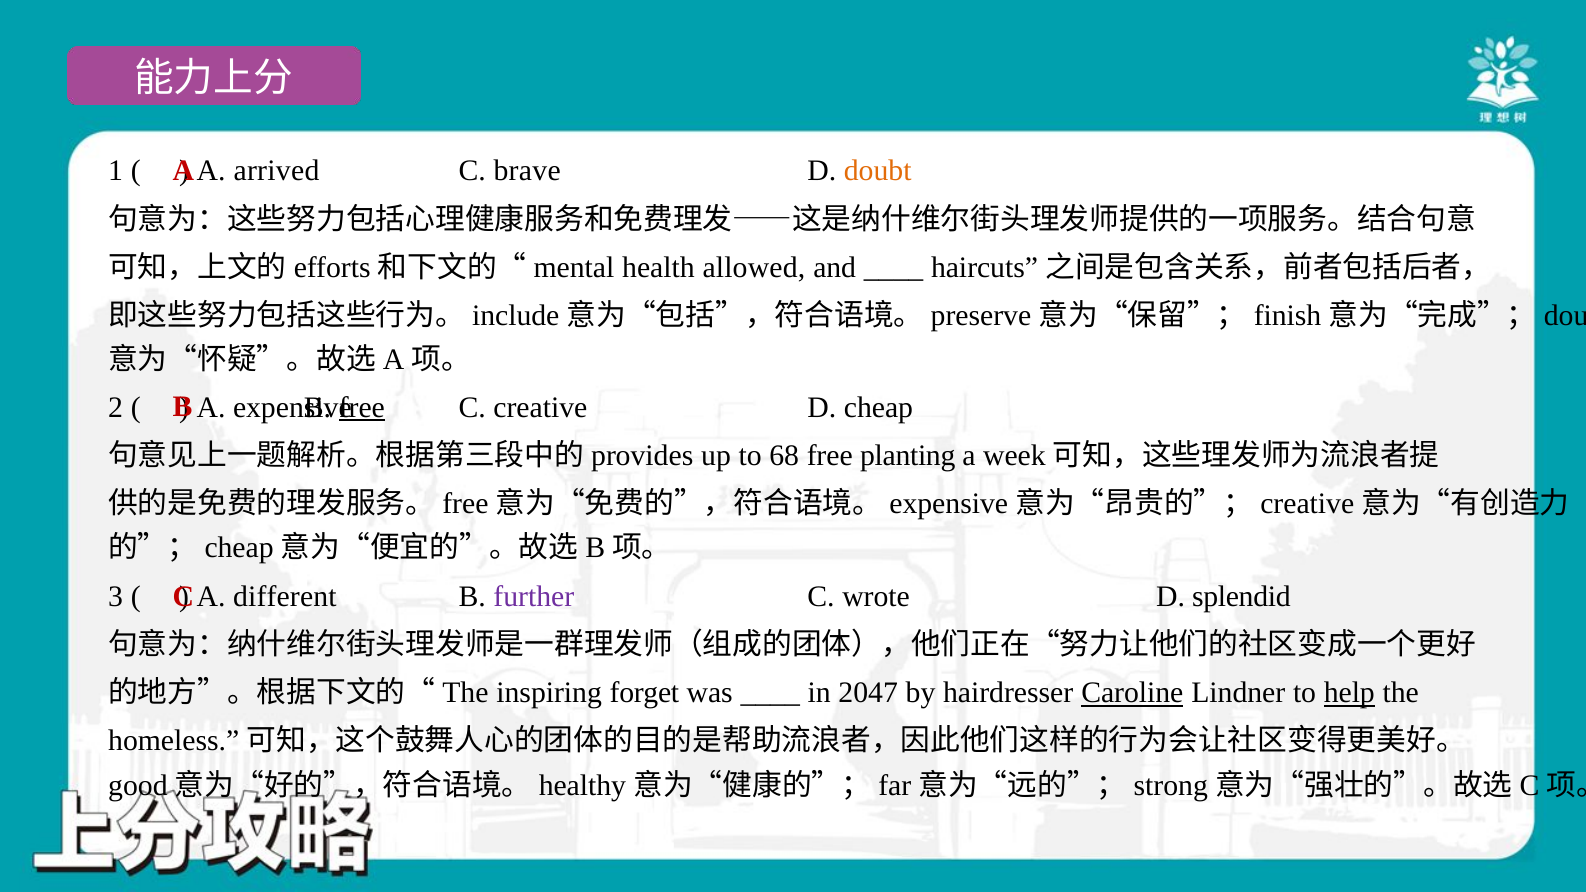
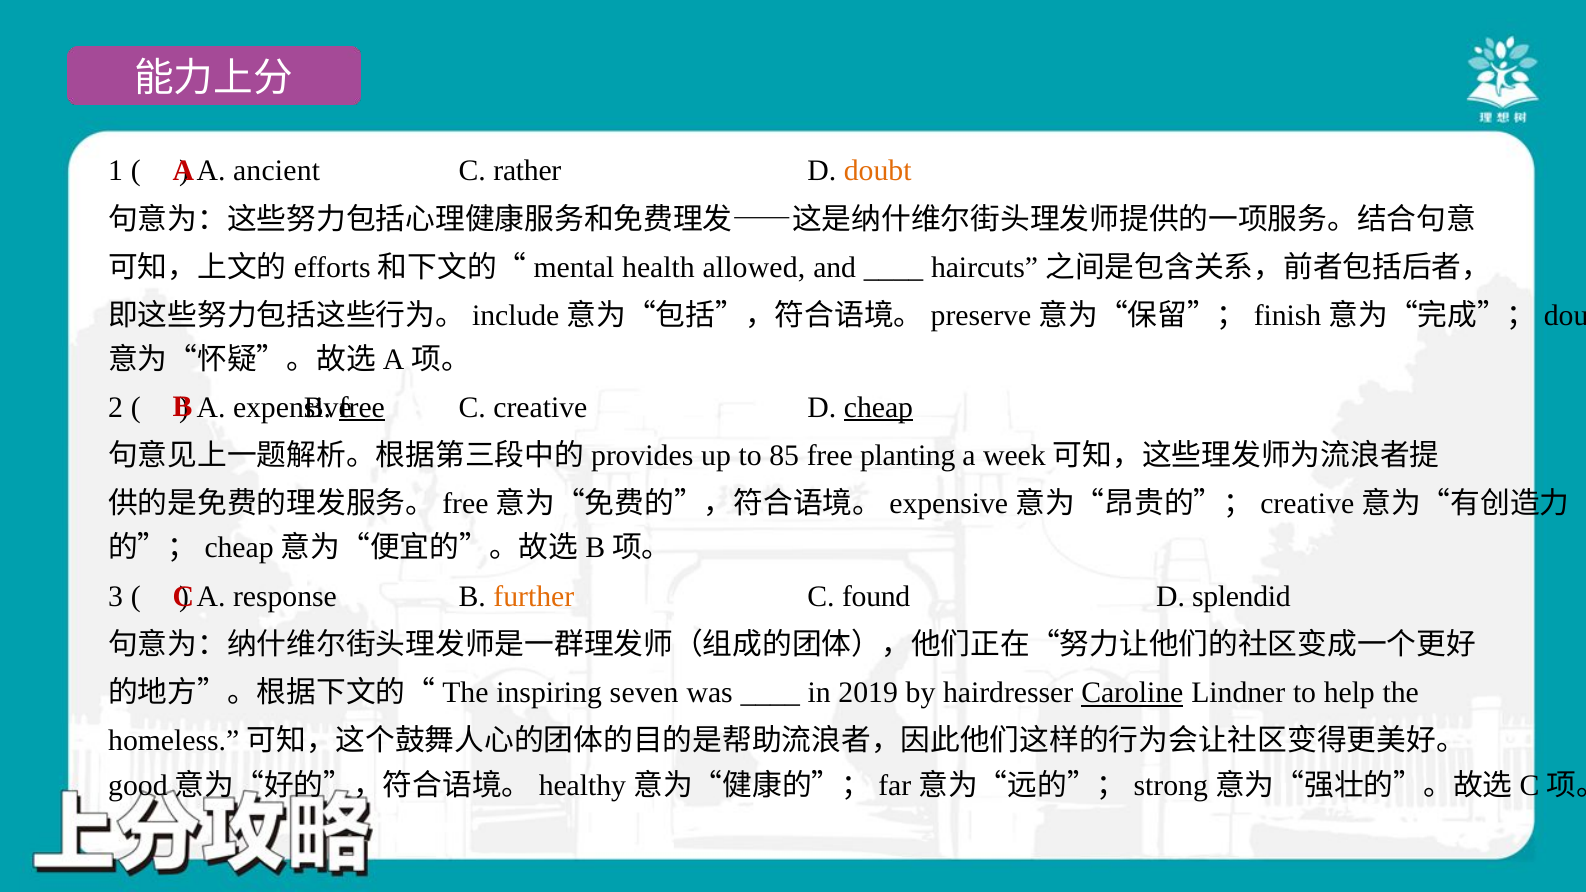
arrived: arrived -> ancient
brave: brave -> rather
cheap underline: none -> present
68: 68 -> 85
different: different -> response
further colour: purple -> orange
wrote: wrote -> found
forget: forget -> seven
2047: 2047 -> 2019
help underline: present -> none
